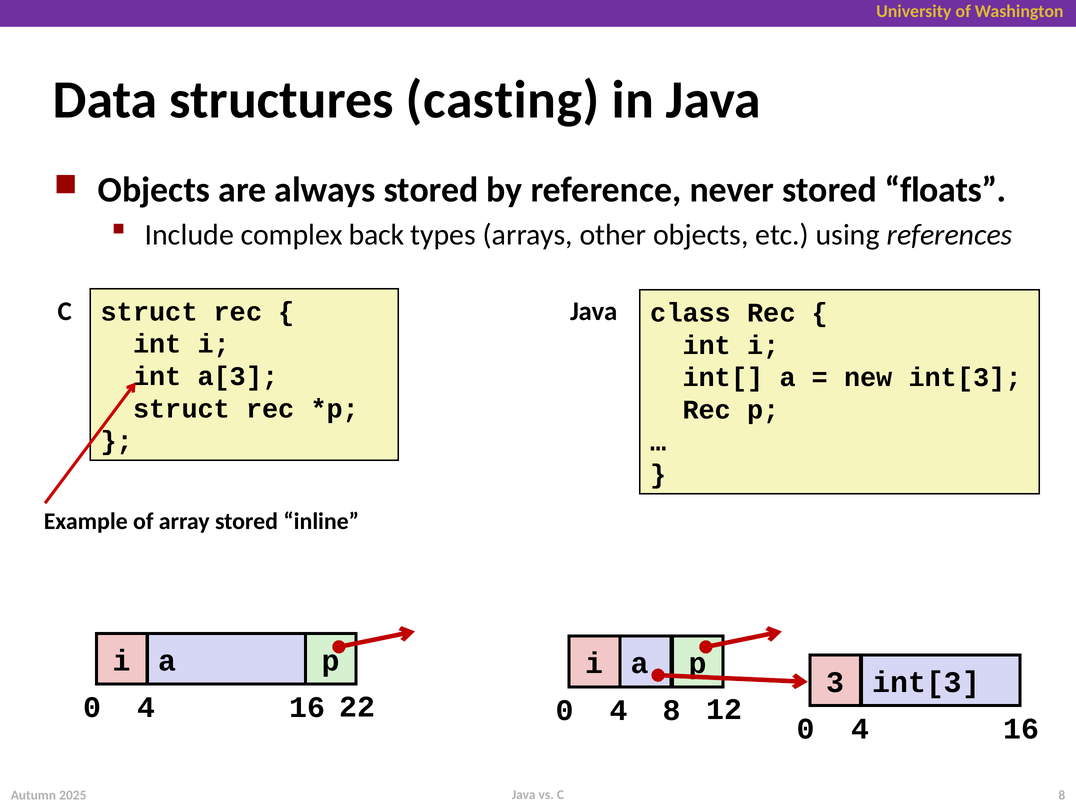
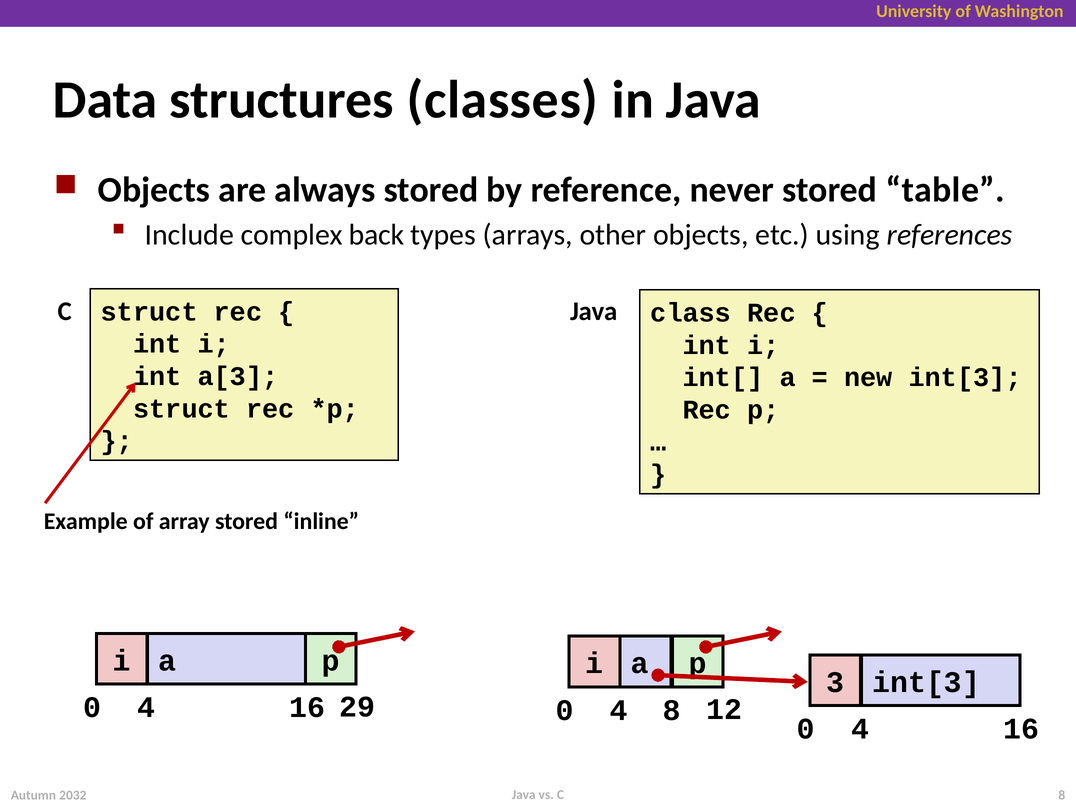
casting: casting -> classes
floats: floats -> table
22: 22 -> 29
2025: 2025 -> 2032
